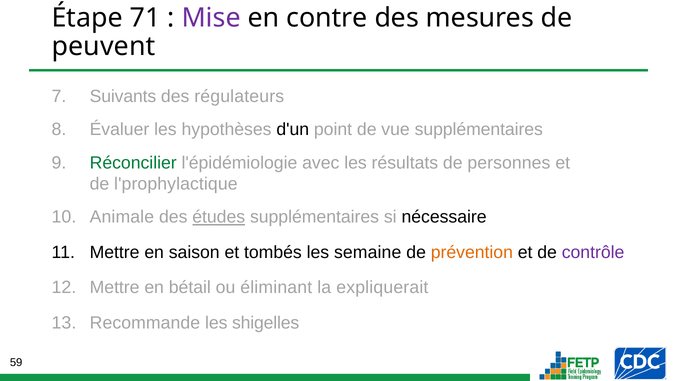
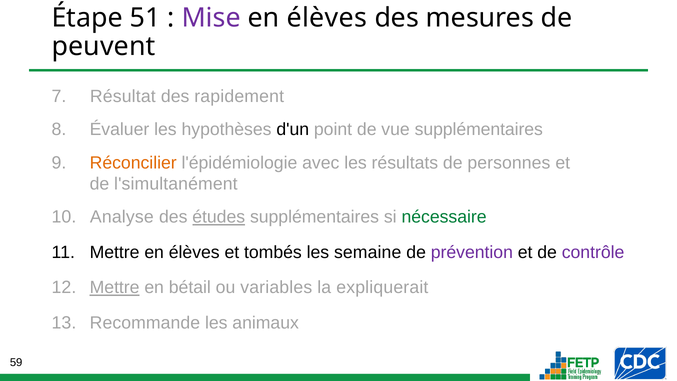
71: 71 -> 51
contre at (327, 18): contre -> élèves
Suivants: Suivants -> Résultat
régulateurs: régulateurs -> rapidement
Réconcilier colour: green -> orange
l'prophylactique: l'prophylactique -> l'simultanément
Animale: Animale -> Analyse
nécessaire colour: black -> green
Mettre en saison: saison -> élèves
prévention colour: orange -> purple
Mettre at (115, 288) underline: none -> present
éliminant: éliminant -> variables
shigelles: shigelles -> animaux
